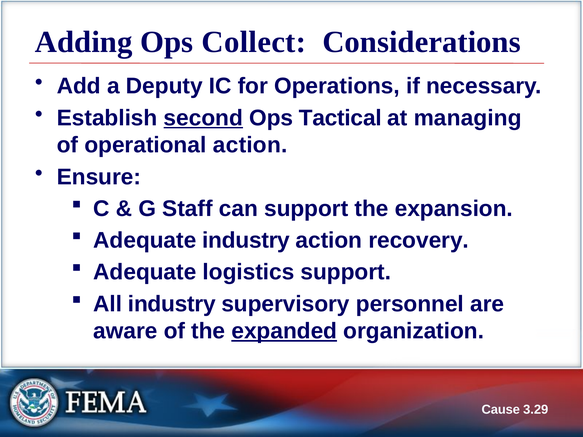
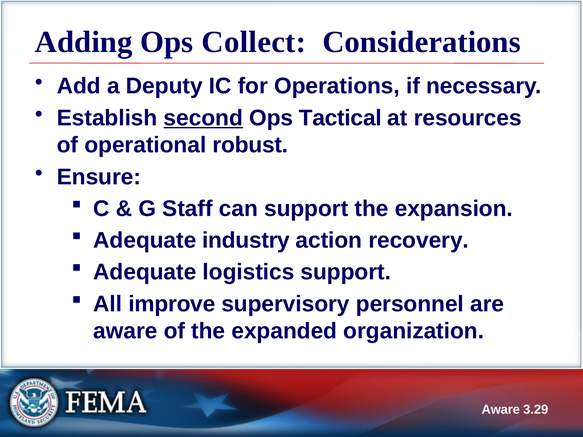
managing: managing -> resources
operational action: action -> robust
All industry: industry -> improve
expanded underline: present -> none
Cause at (501, 410): Cause -> Aware
